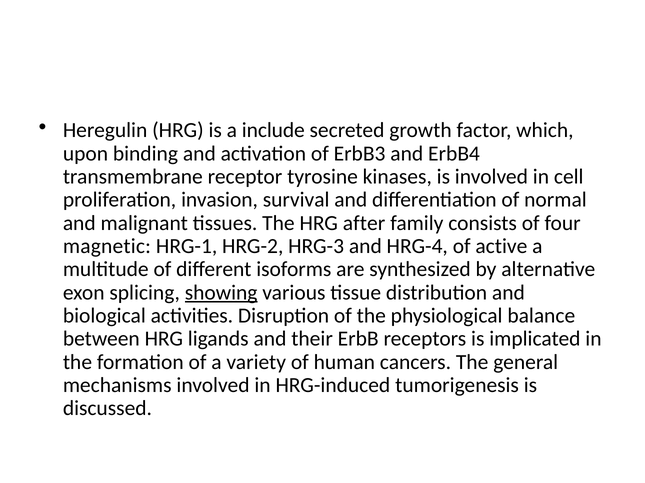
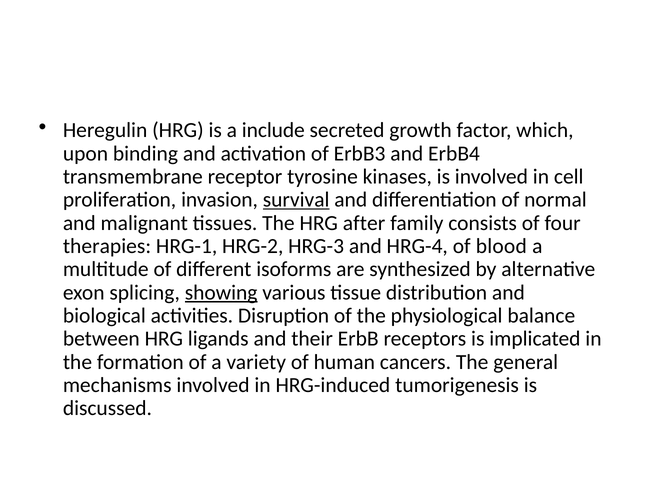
survival underline: none -> present
magnetic: magnetic -> therapies
active: active -> blood
